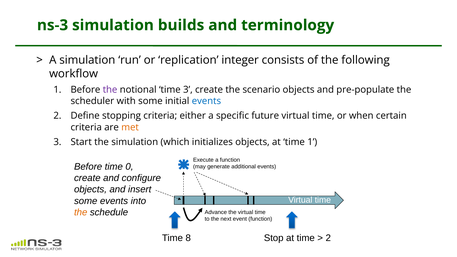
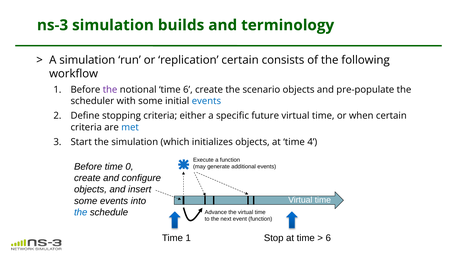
replication integer: integer -> certain
time 3: 3 -> 6
met colour: orange -> blue
time 1: 1 -> 4
the at (81, 212) colour: orange -> blue
Time 8: 8 -> 1
2 at (328, 238): 2 -> 6
